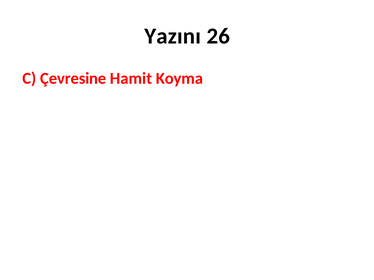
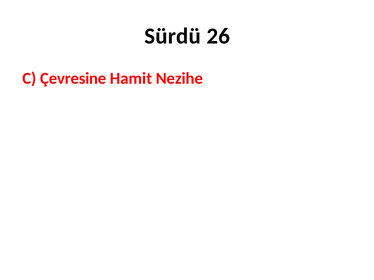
Yazını: Yazını -> Sürdü
Koyma: Koyma -> Nezihe
